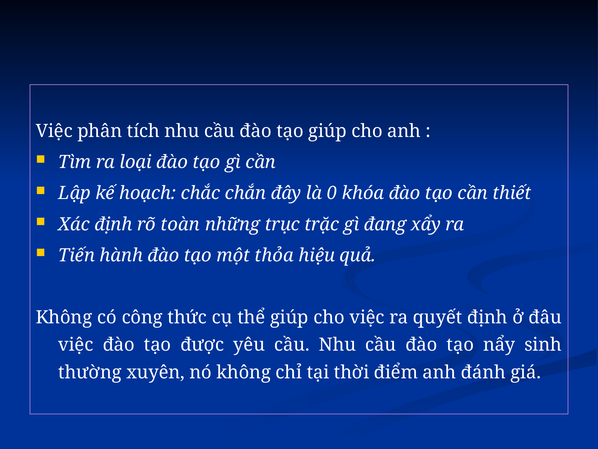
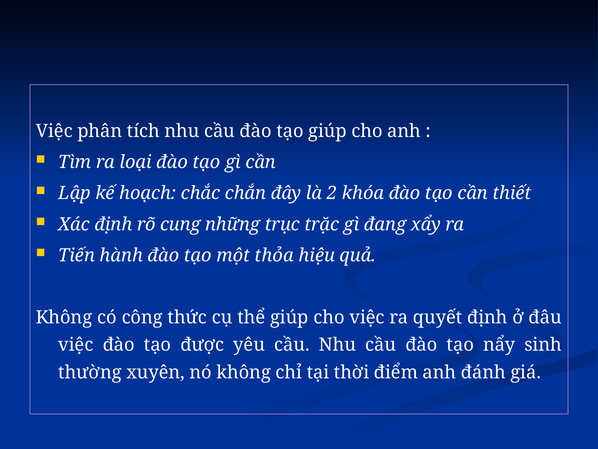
0: 0 -> 2
toàn: toàn -> cung
